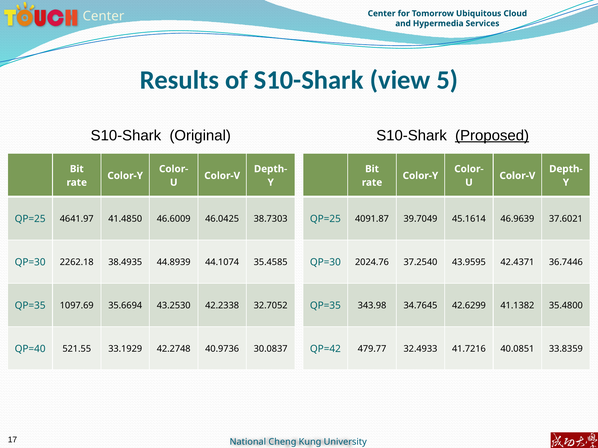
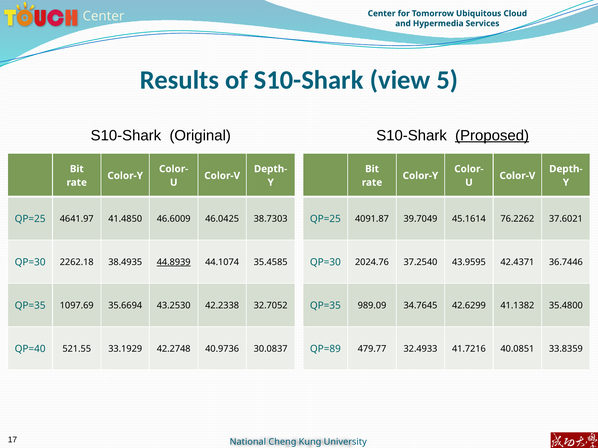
46.9639: 46.9639 -> 76.2262
44.8939 underline: none -> present
343.98: 343.98 -> 989.09
QP=42: QP=42 -> QP=89
